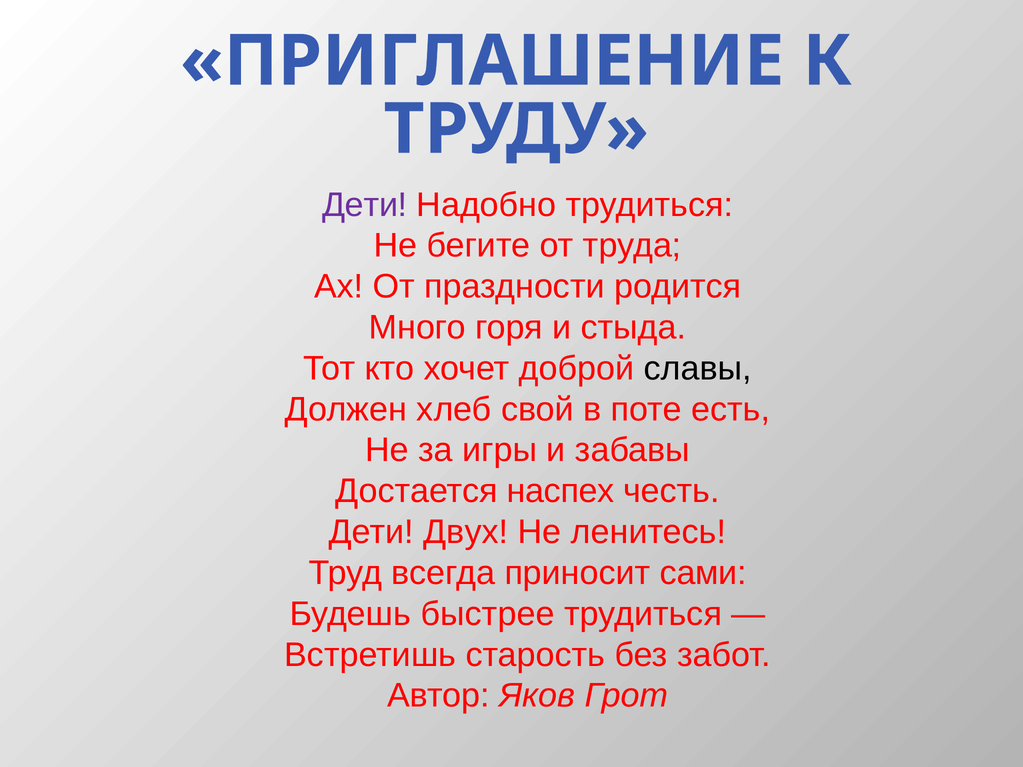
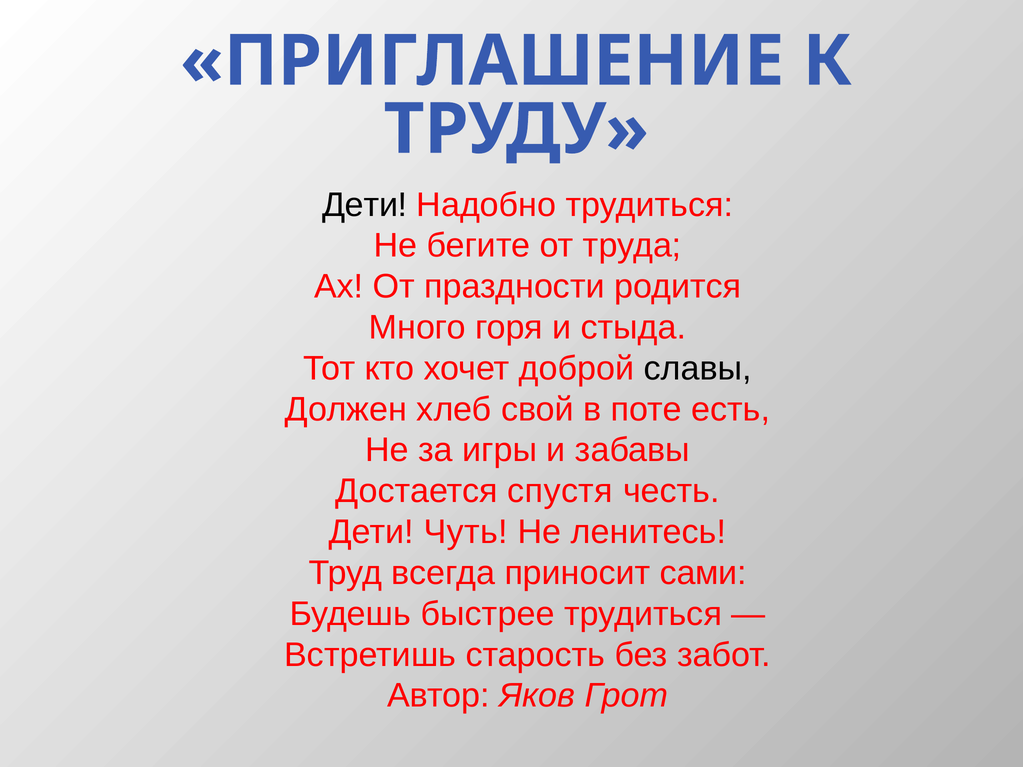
Дети at (365, 205) colour: purple -> black
наспех: наспех -> спустя
Двух: Двух -> Чуть
